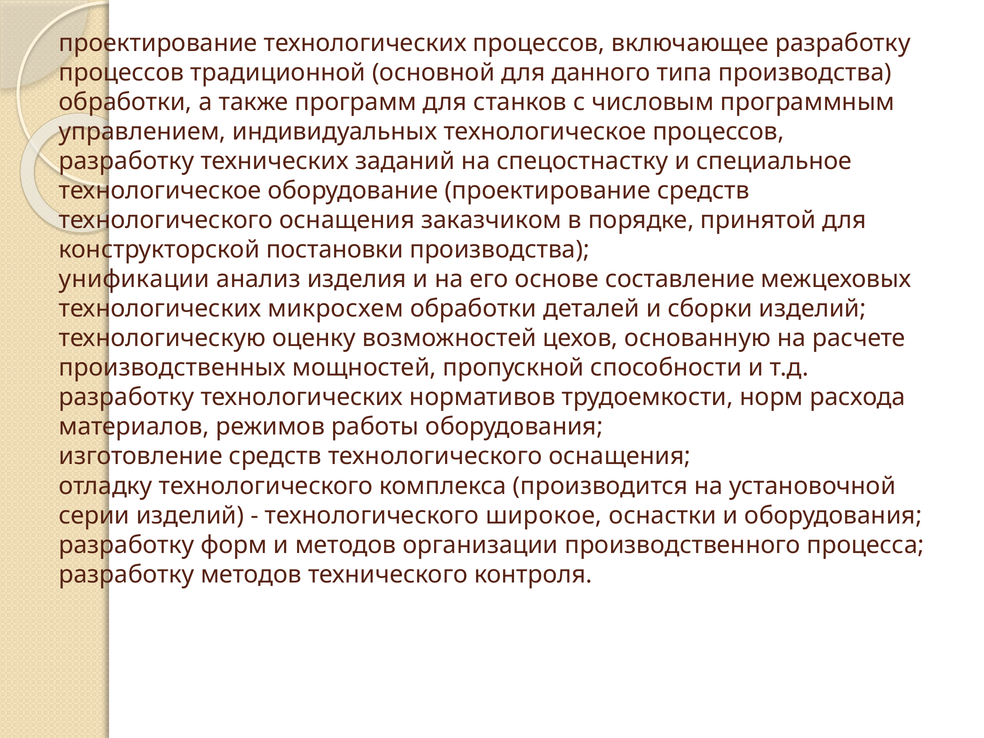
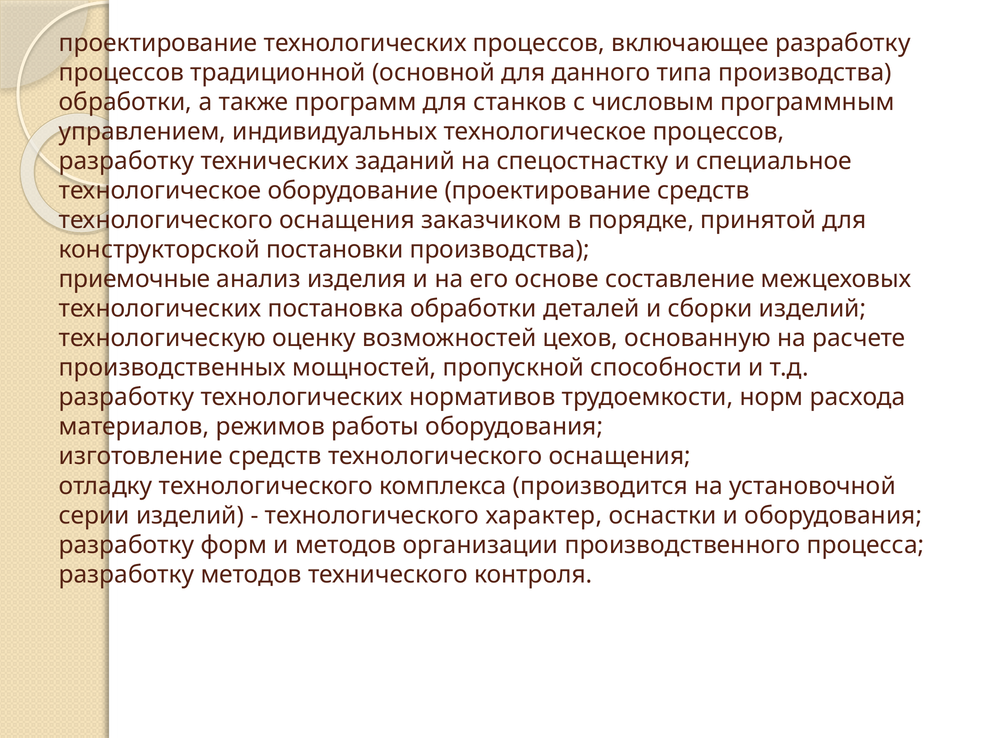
унификации: унификации -> приемочные
микросхем: микросхем -> постановка
широкое: широкое -> характер
